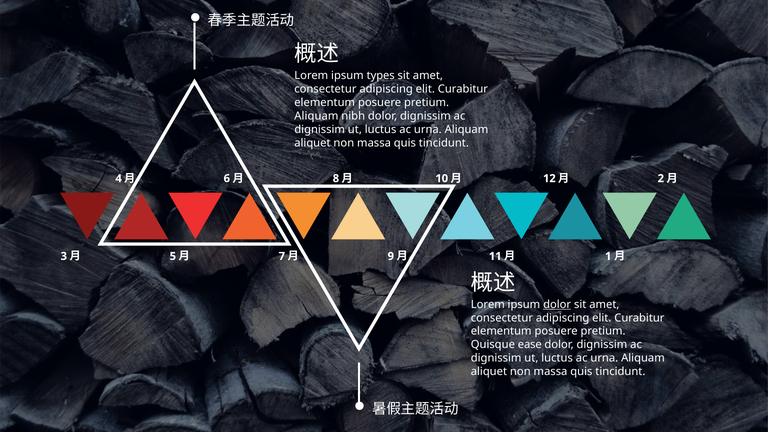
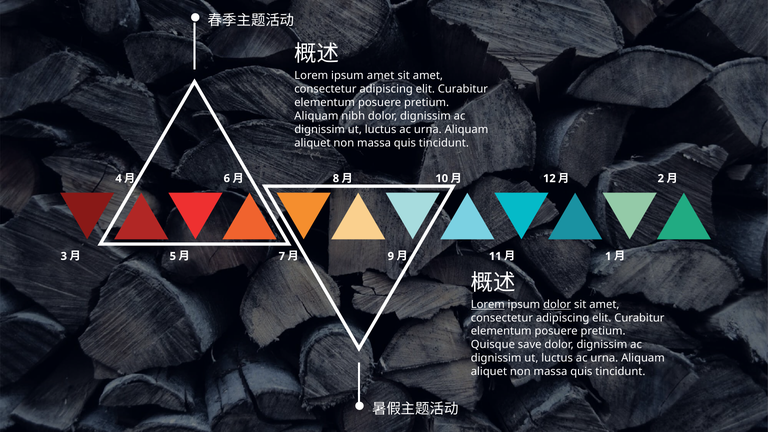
ipsum types: types -> amet
Lorem at (488, 304) underline: none -> present
ease: ease -> save
